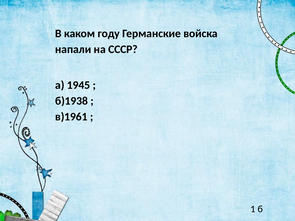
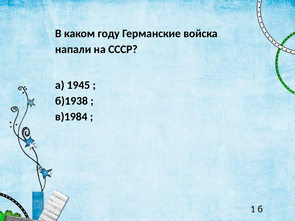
в)1961: в)1961 -> в)1984
